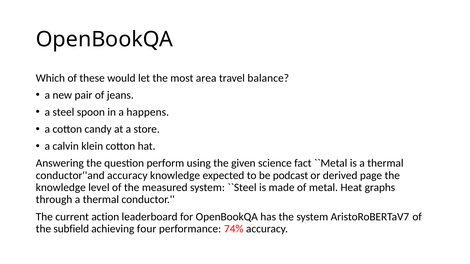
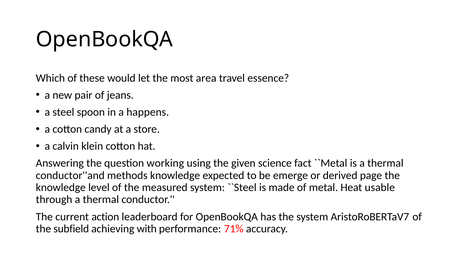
balance: balance -> essence
perform: perform -> working
conductor''and accuracy: accuracy -> methods
podcast: podcast -> emerge
graphs: graphs -> usable
four: four -> with
74%: 74% -> 71%
